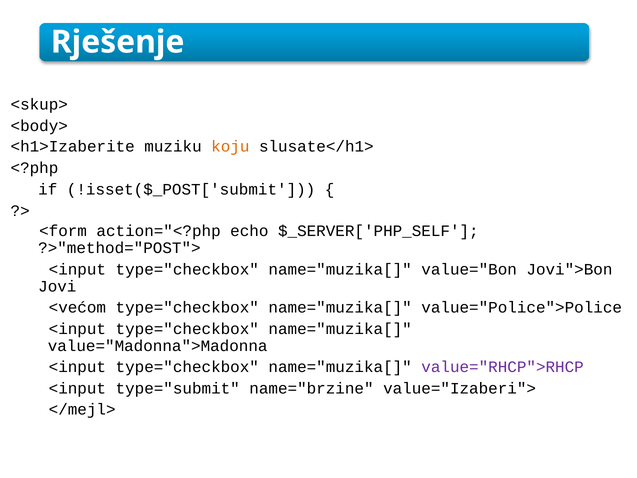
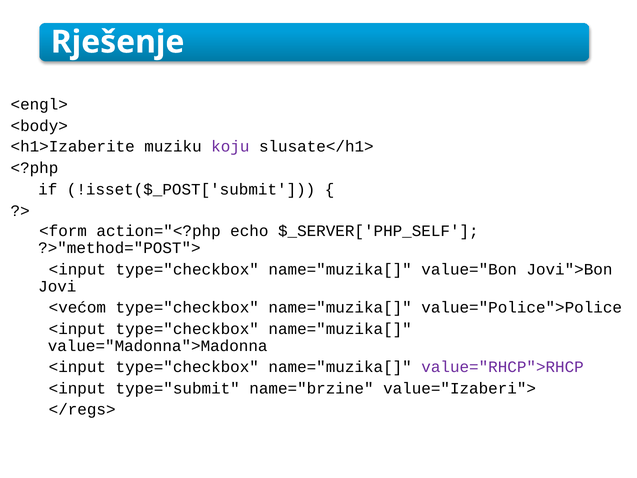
<skup>: <skup> -> <engl>
koju colour: orange -> purple
</mejl>: </mejl> -> </regs>
